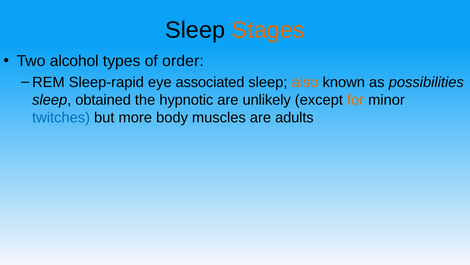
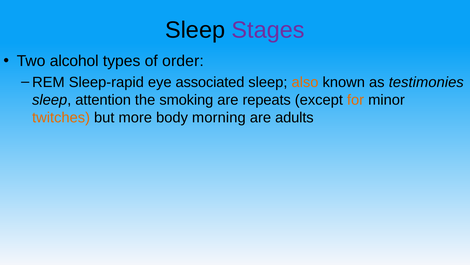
Stages colour: orange -> purple
possibilities: possibilities -> testimonies
obtained: obtained -> attention
hypnotic: hypnotic -> smoking
unlikely: unlikely -> repeats
twitches colour: blue -> orange
muscles: muscles -> morning
